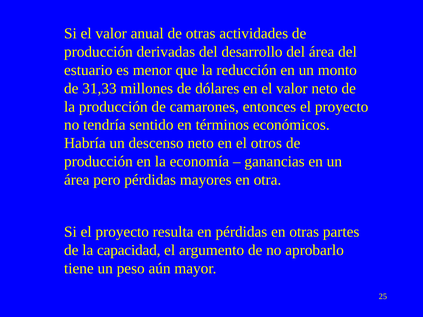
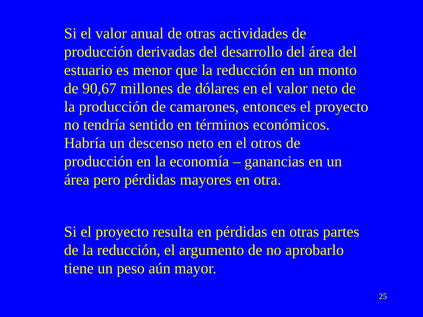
31,33: 31,33 -> 90,67
de la capacidad: capacidad -> reducción
